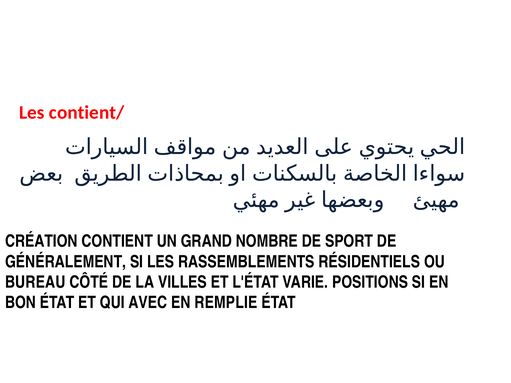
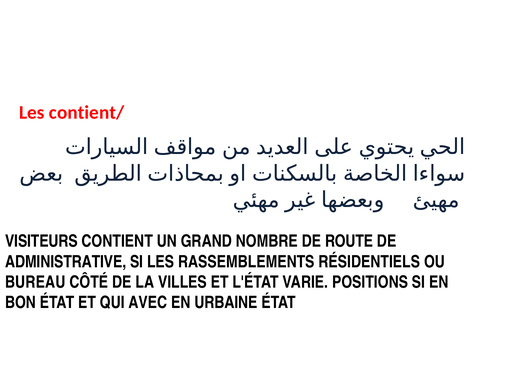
CRÉATION: CRÉATION -> VISITEURS
SPORT: SPORT -> ROUTE
GÉNÉRALEMENT: GÉNÉRALEMENT -> ADMINISTRATIVE
REMPLIE: REMPLIE -> URBAINE
